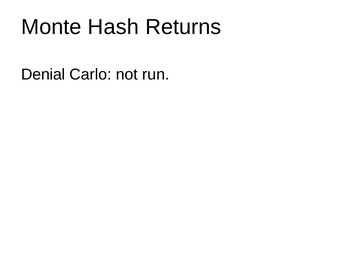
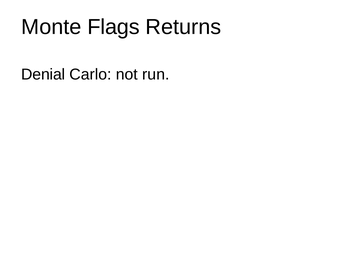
Hash: Hash -> Flags
